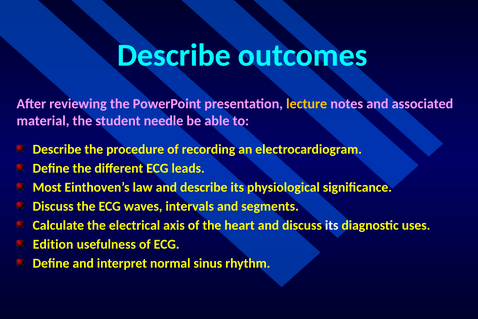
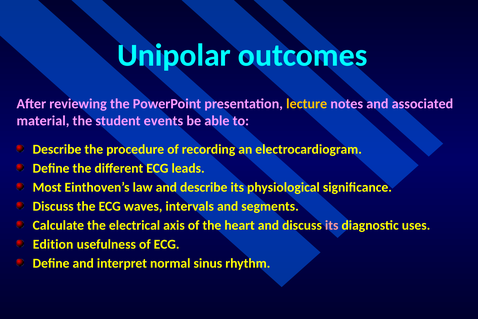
Describe at (174, 55): Describe -> Unipolar
needle: needle -> events
its at (332, 225) colour: white -> pink
